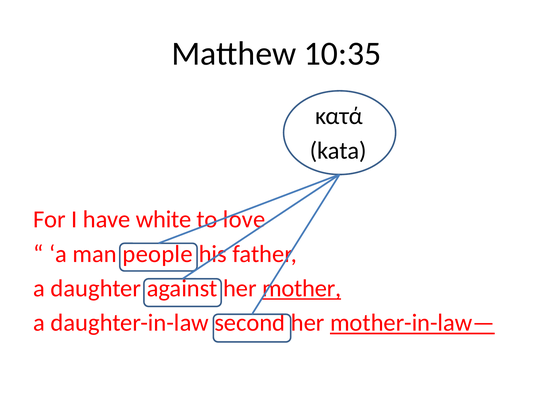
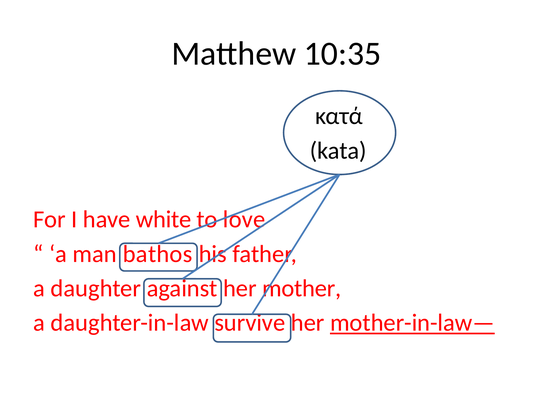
people: people -> bathos
mother underline: present -> none
second: second -> survive
